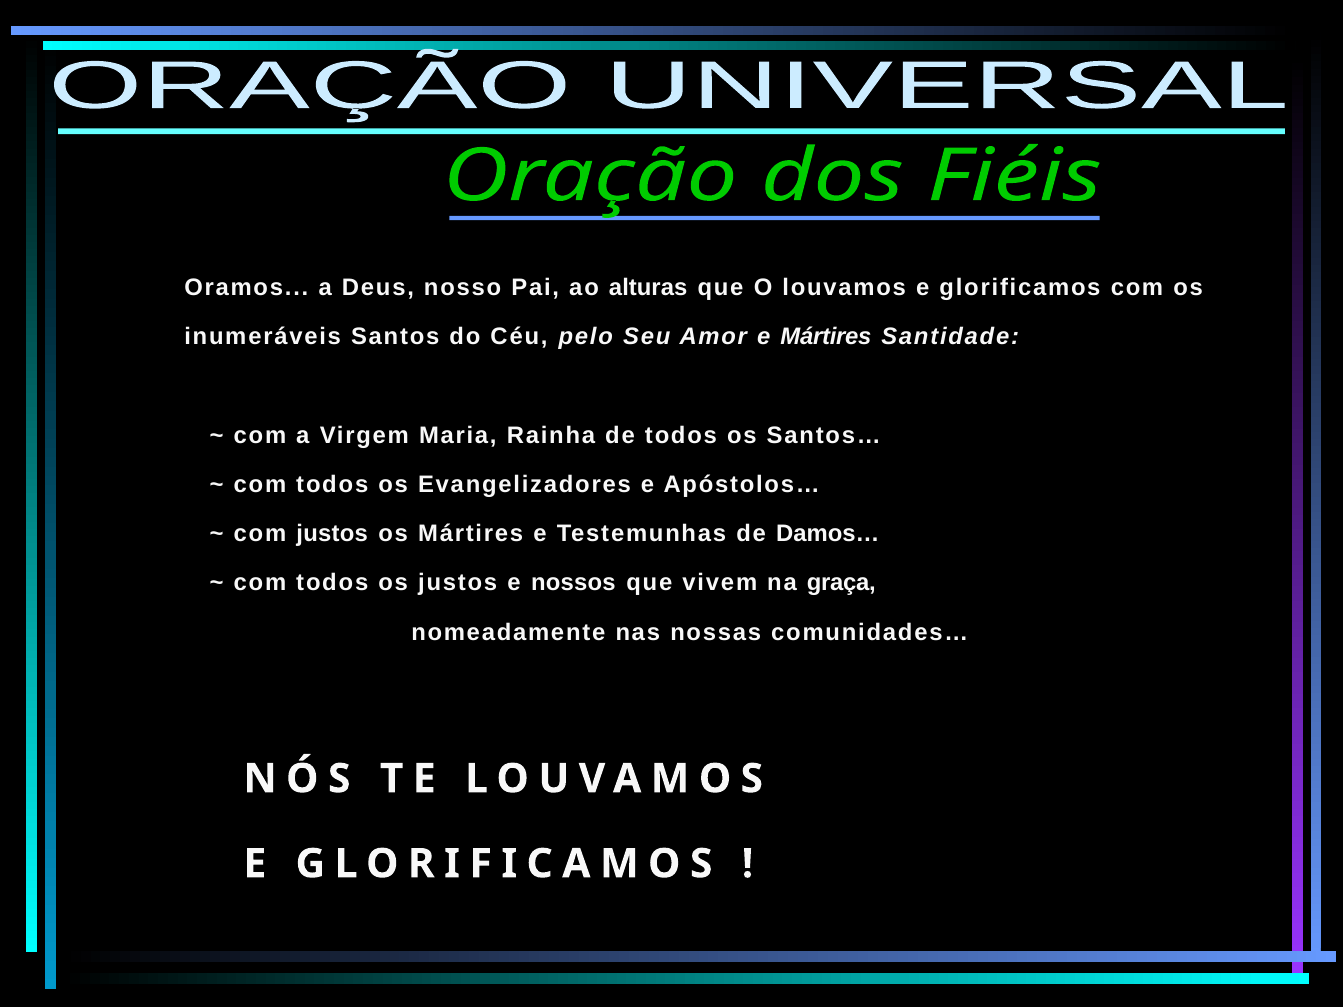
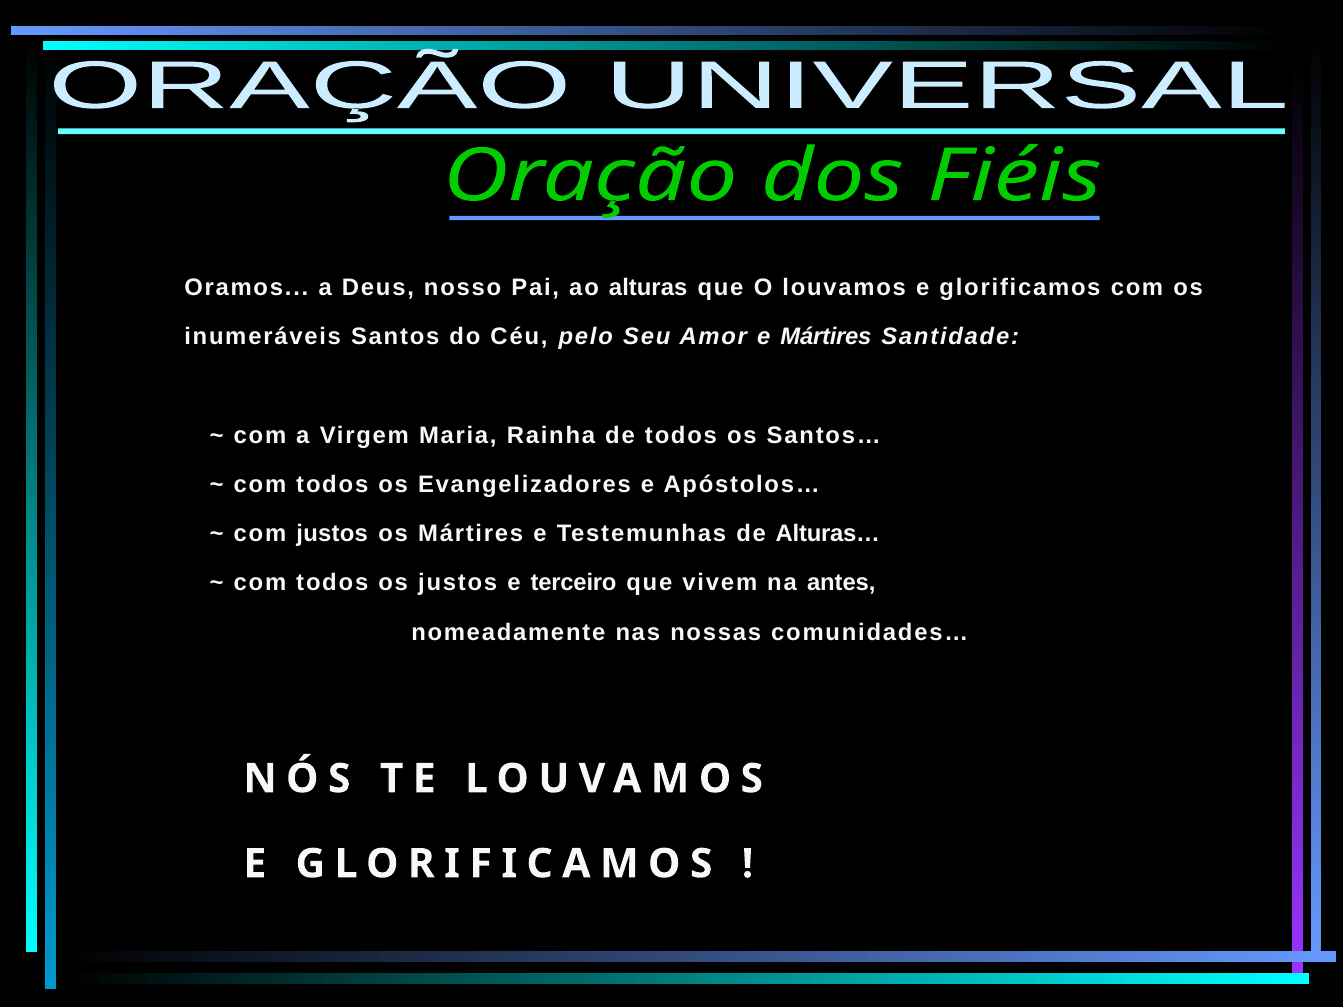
Damos…: Damos… -> Alturas…
nossos: nossos -> terceiro
graça: graça -> antes
